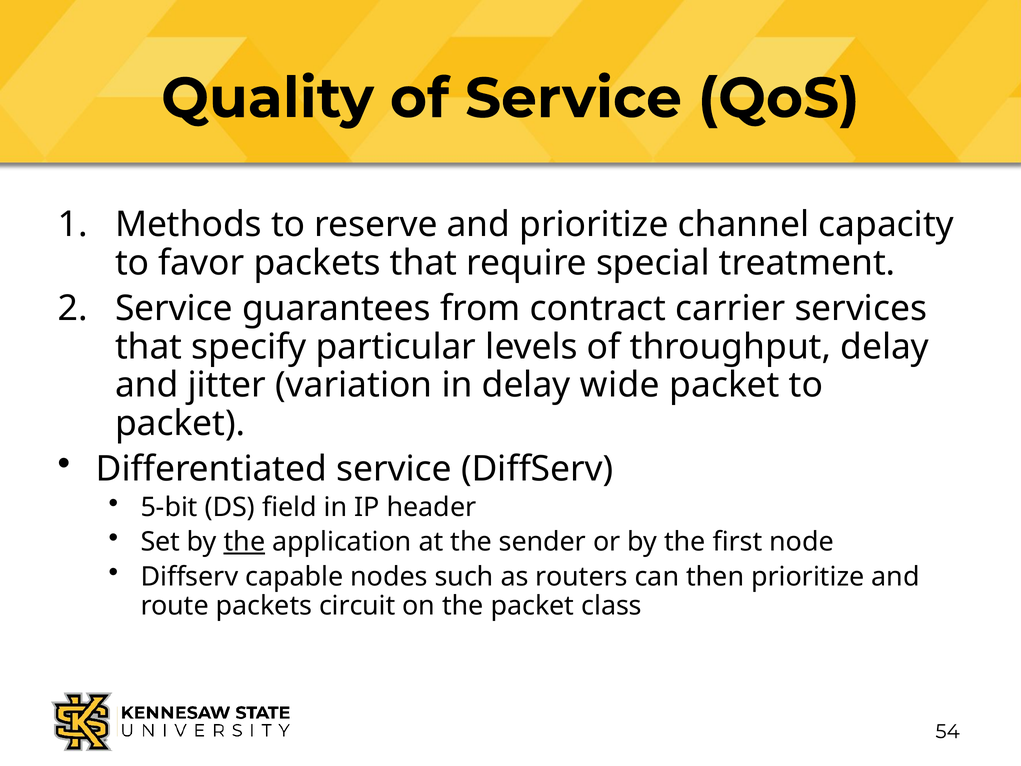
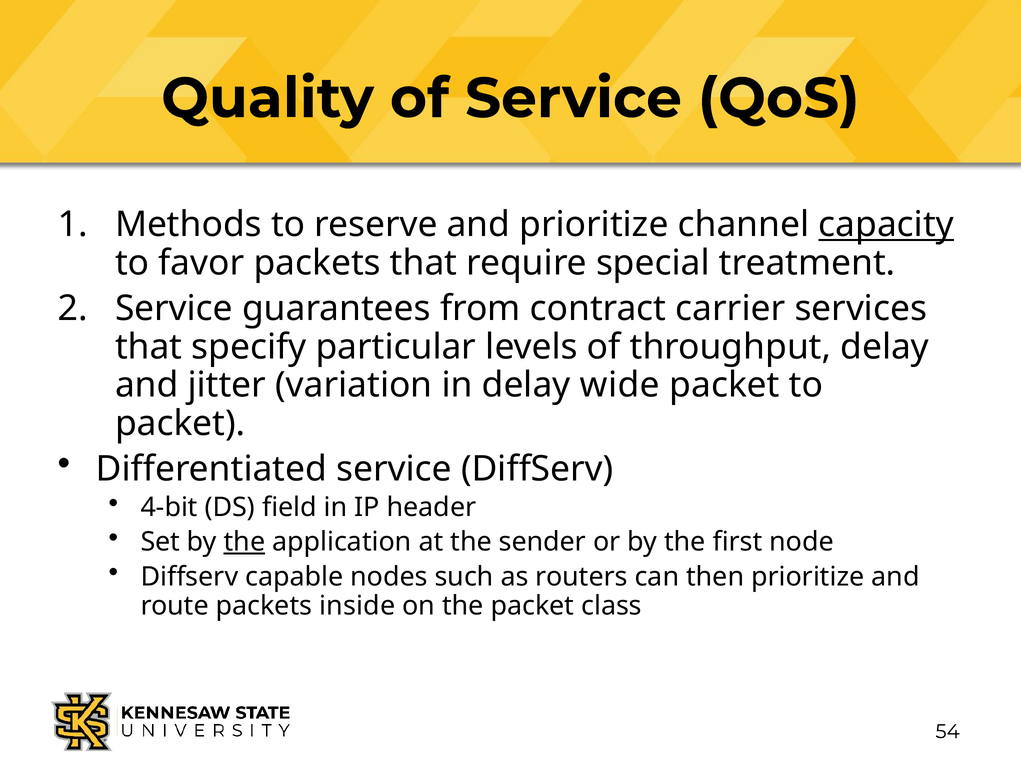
capacity underline: none -> present
5-bit: 5-bit -> 4-bit
circuit: circuit -> inside
